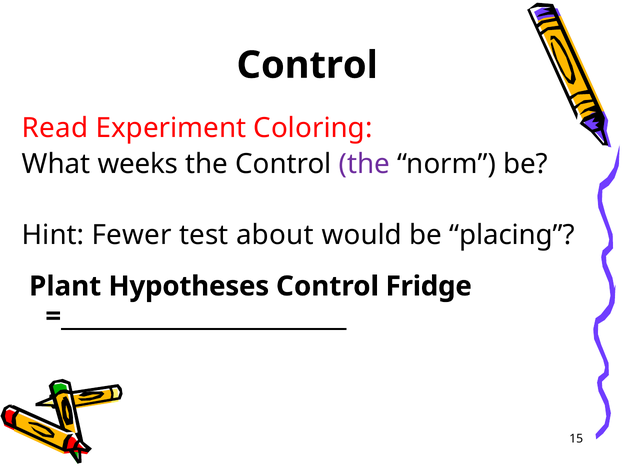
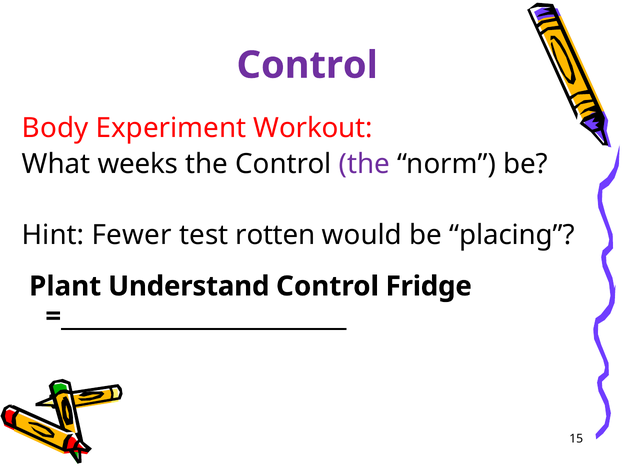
Control at (307, 65) colour: black -> purple
Read: Read -> Body
Coloring: Coloring -> Workout
about: about -> rotten
Hypotheses: Hypotheses -> Understand
